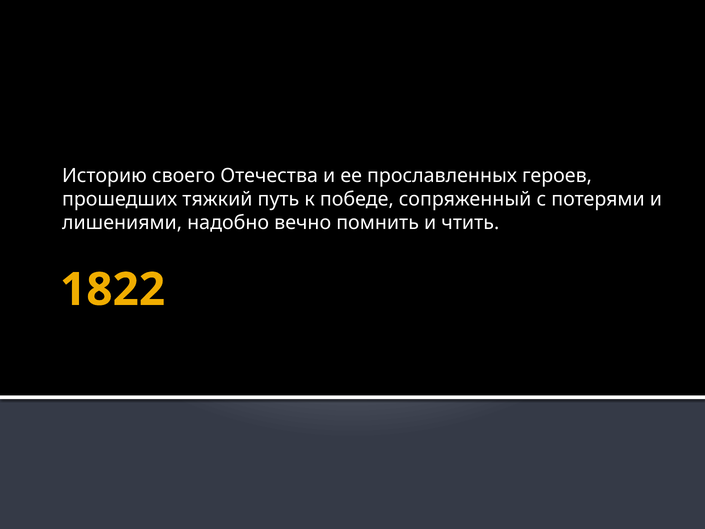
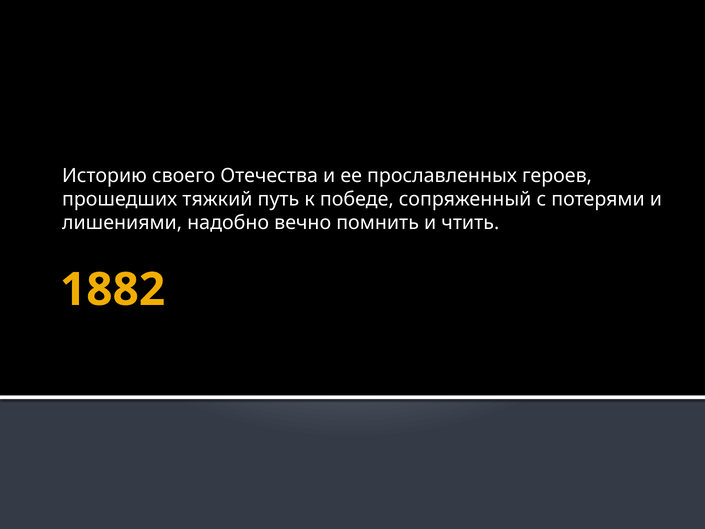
1822: 1822 -> 1882
